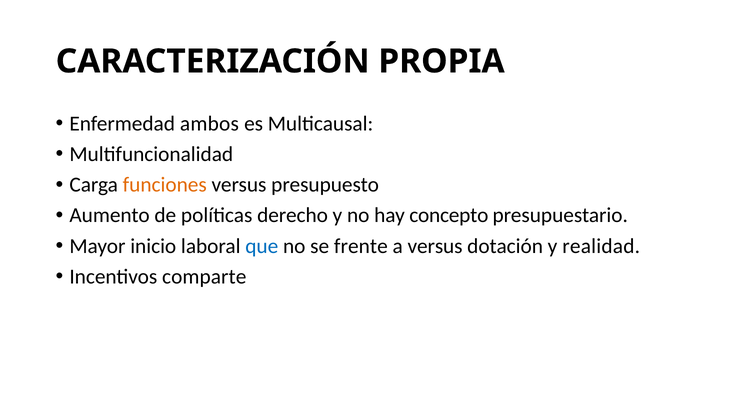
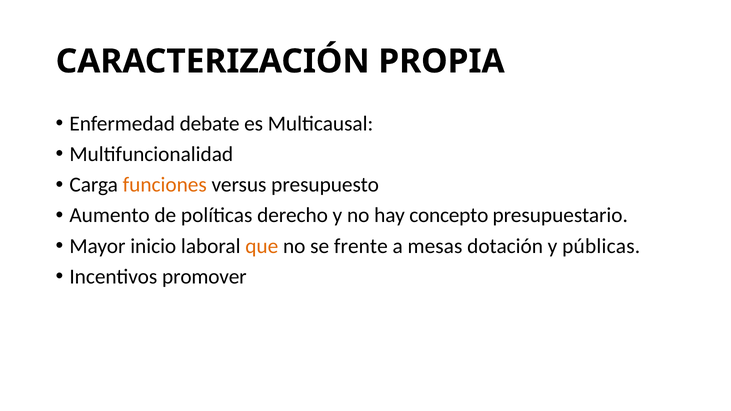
ambos: ambos -> debate
que colour: blue -> orange
a versus: versus -> mesas
realidad: realidad -> públicas
comparte: comparte -> promover
